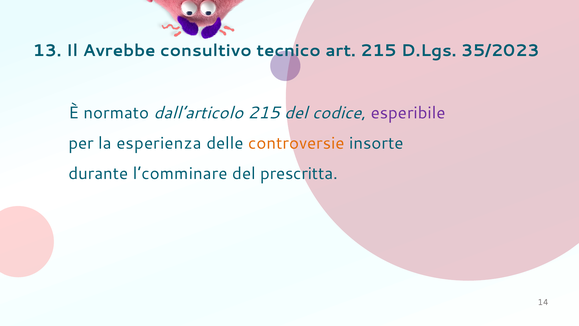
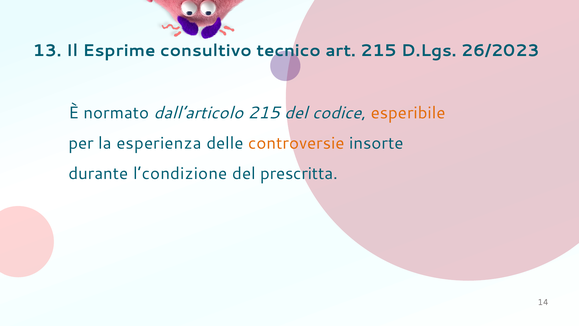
Avrebbe: Avrebbe -> Esprime
35/2023: 35/2023 -> 26/2023
esperibile colour: purple -> orange
l’comminare: l’comminare -> l’condizione
